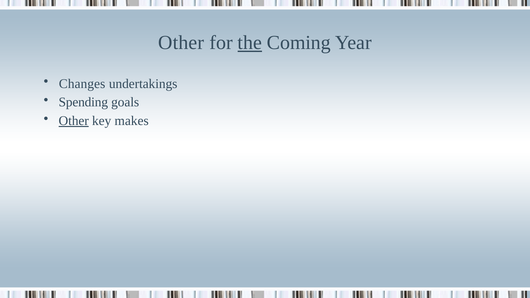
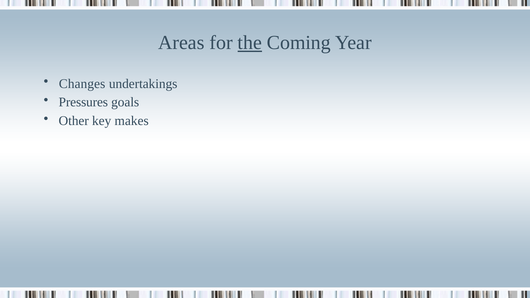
Other at (181, 43): Other -> Areas
Spending: Spending -> Pressures
Other at (74, 121) underline: present -> none
